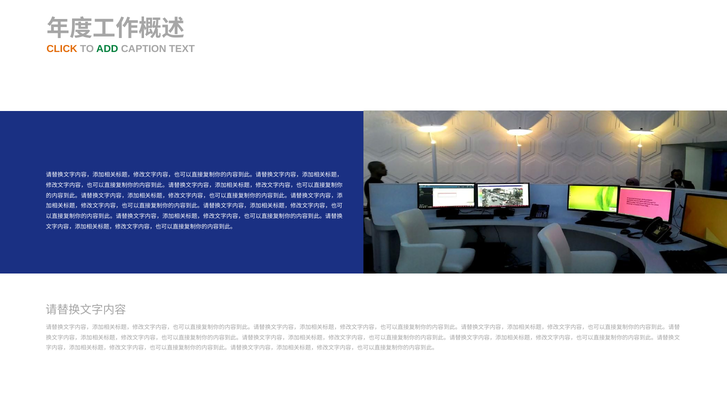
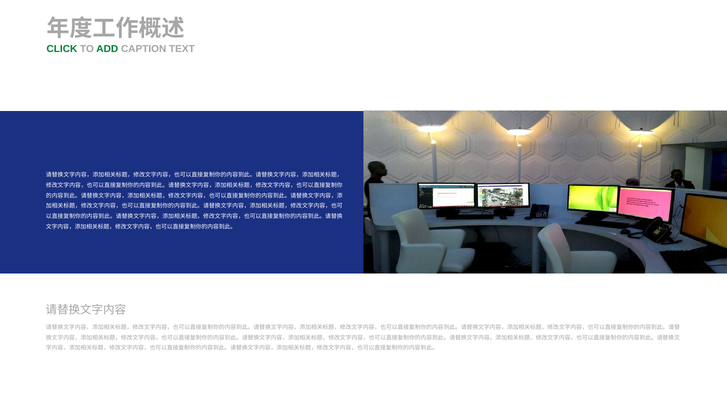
CLICK colour: orange -> green
